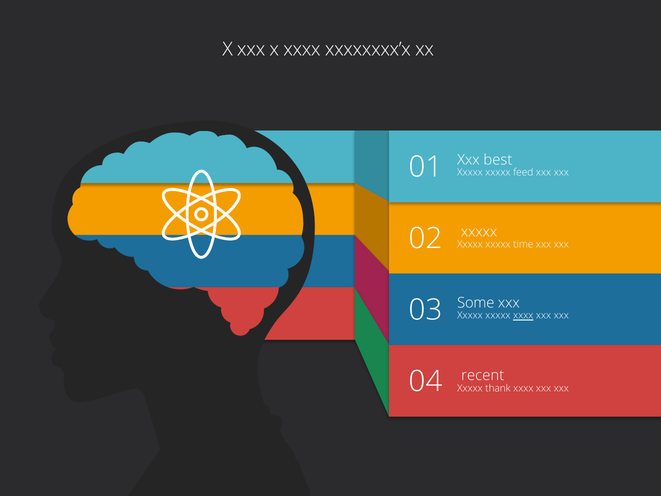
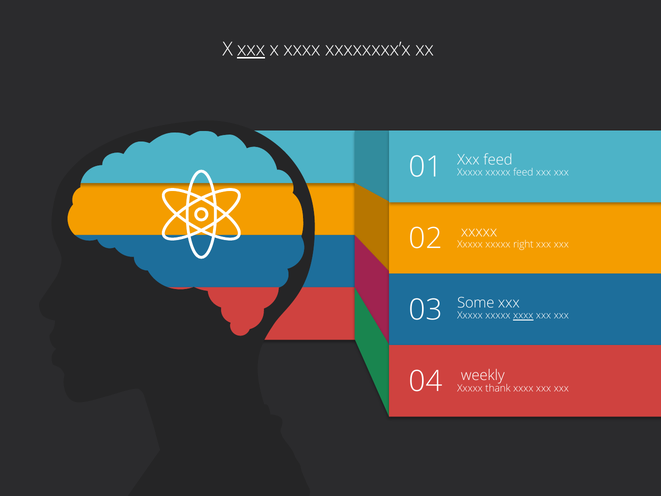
xxx at (251, 49) underline: none -> present
Xxx best: best -> feed
time: time -> right
recent: recent -> weekly
